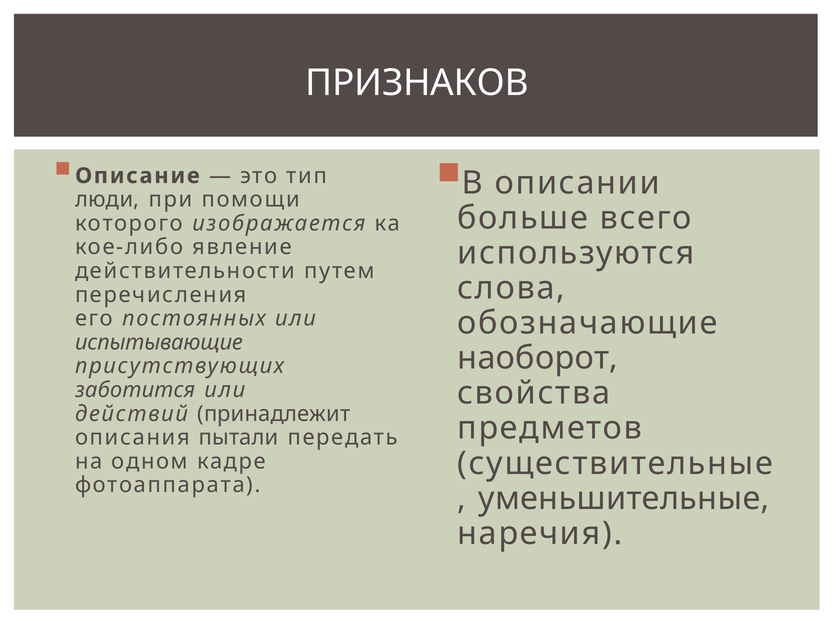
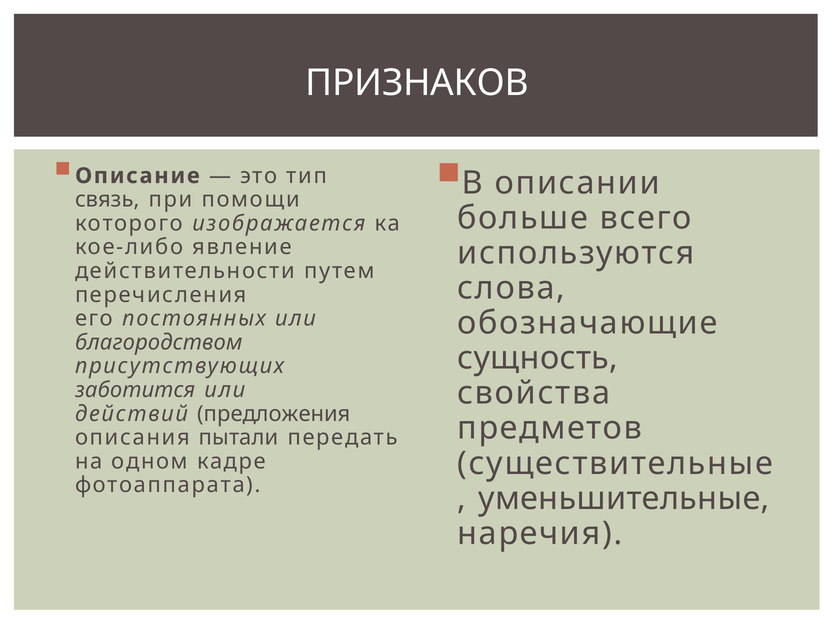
люди: люди -> связь
испытывающие: испытывающие -> благородством
наоборот: наоборот -> сущность
принадлежит: принадлежит -> предложения
